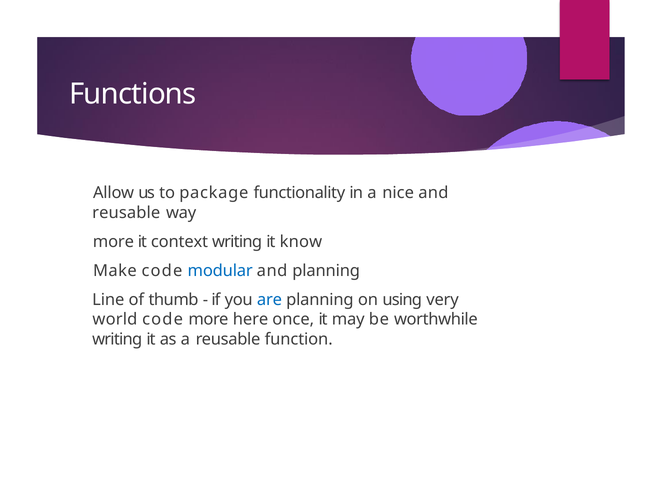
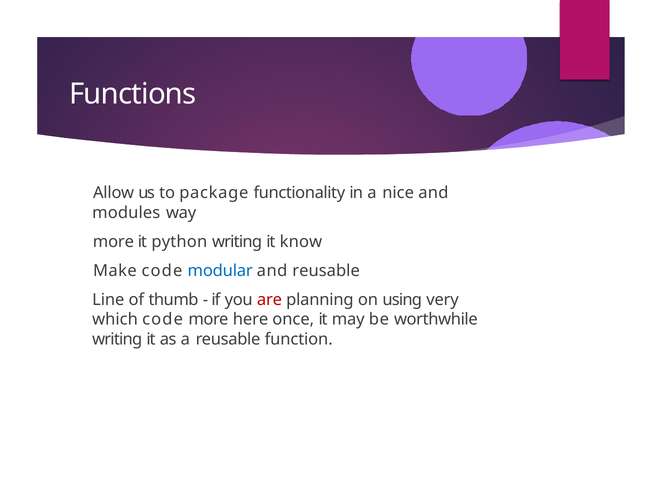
reusable at (126, 213): reusable -> modules
context: context -> python
and planning: planning -> reusable
are colour: blue -> red
world: world -> which
